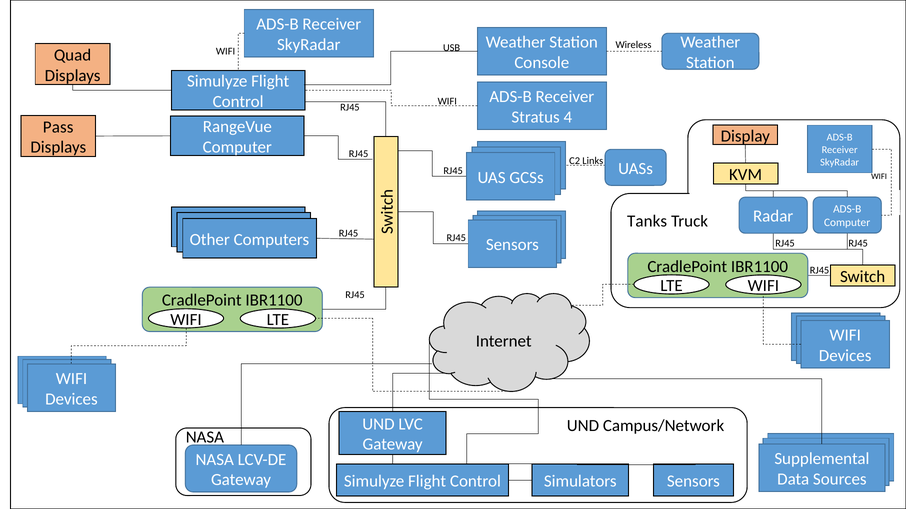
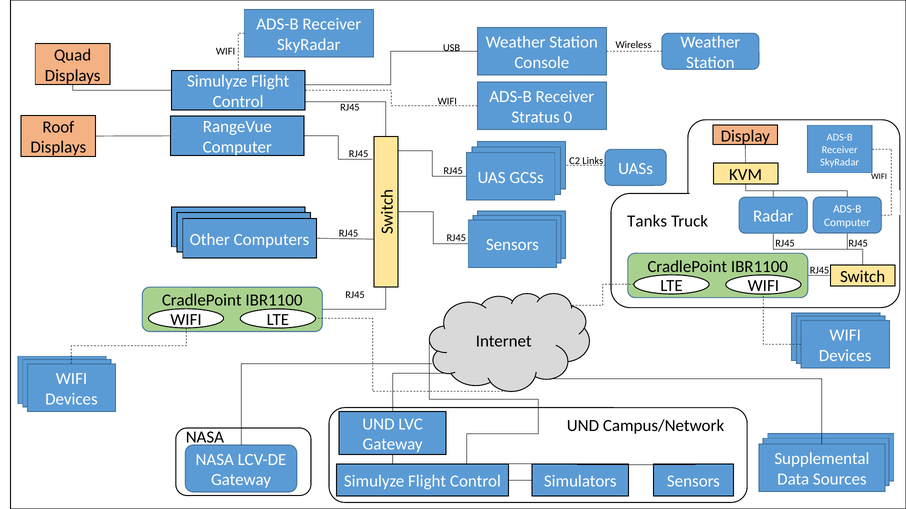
4: 4 -> 0
Pass: Pass -> Roof
